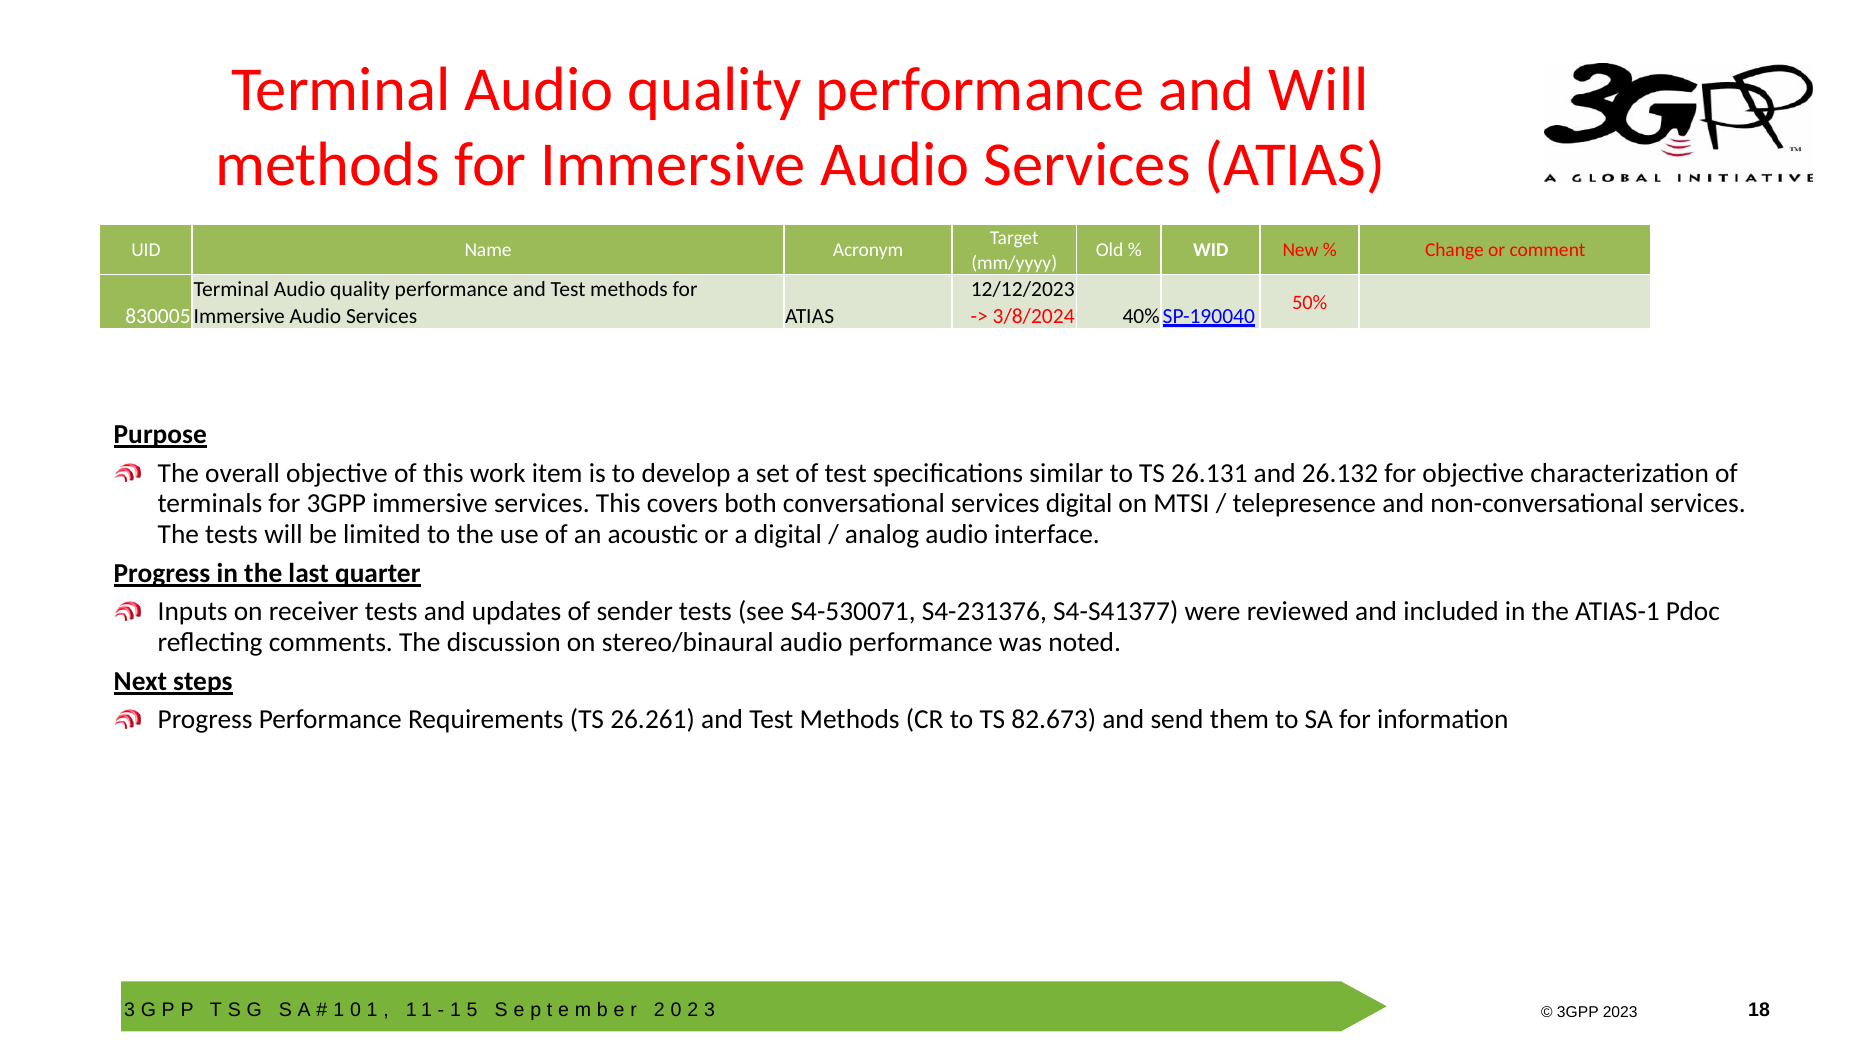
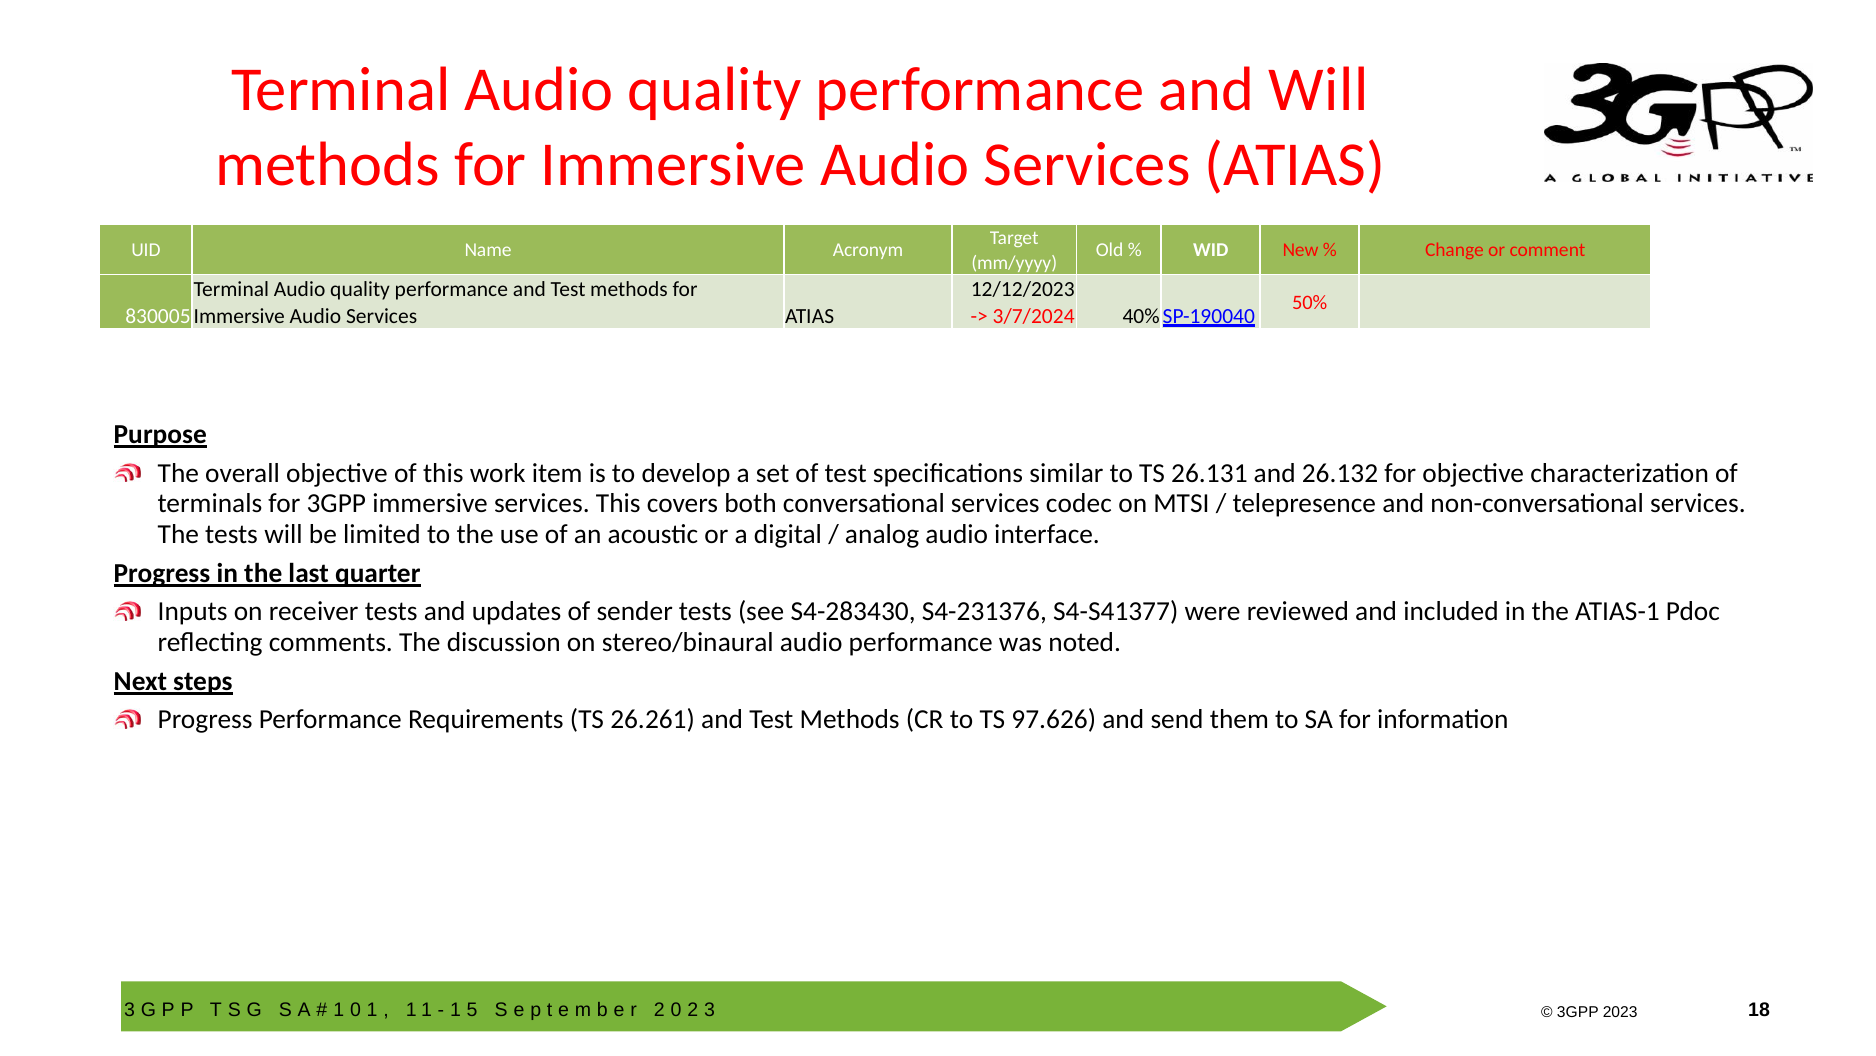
3/8/2024: 3/8/2024 -> 3/7/2024
services digital: digital -> codec
S4-530071: S4-530071 -> S4-283430
82.673: 82.673 -> 97.626
